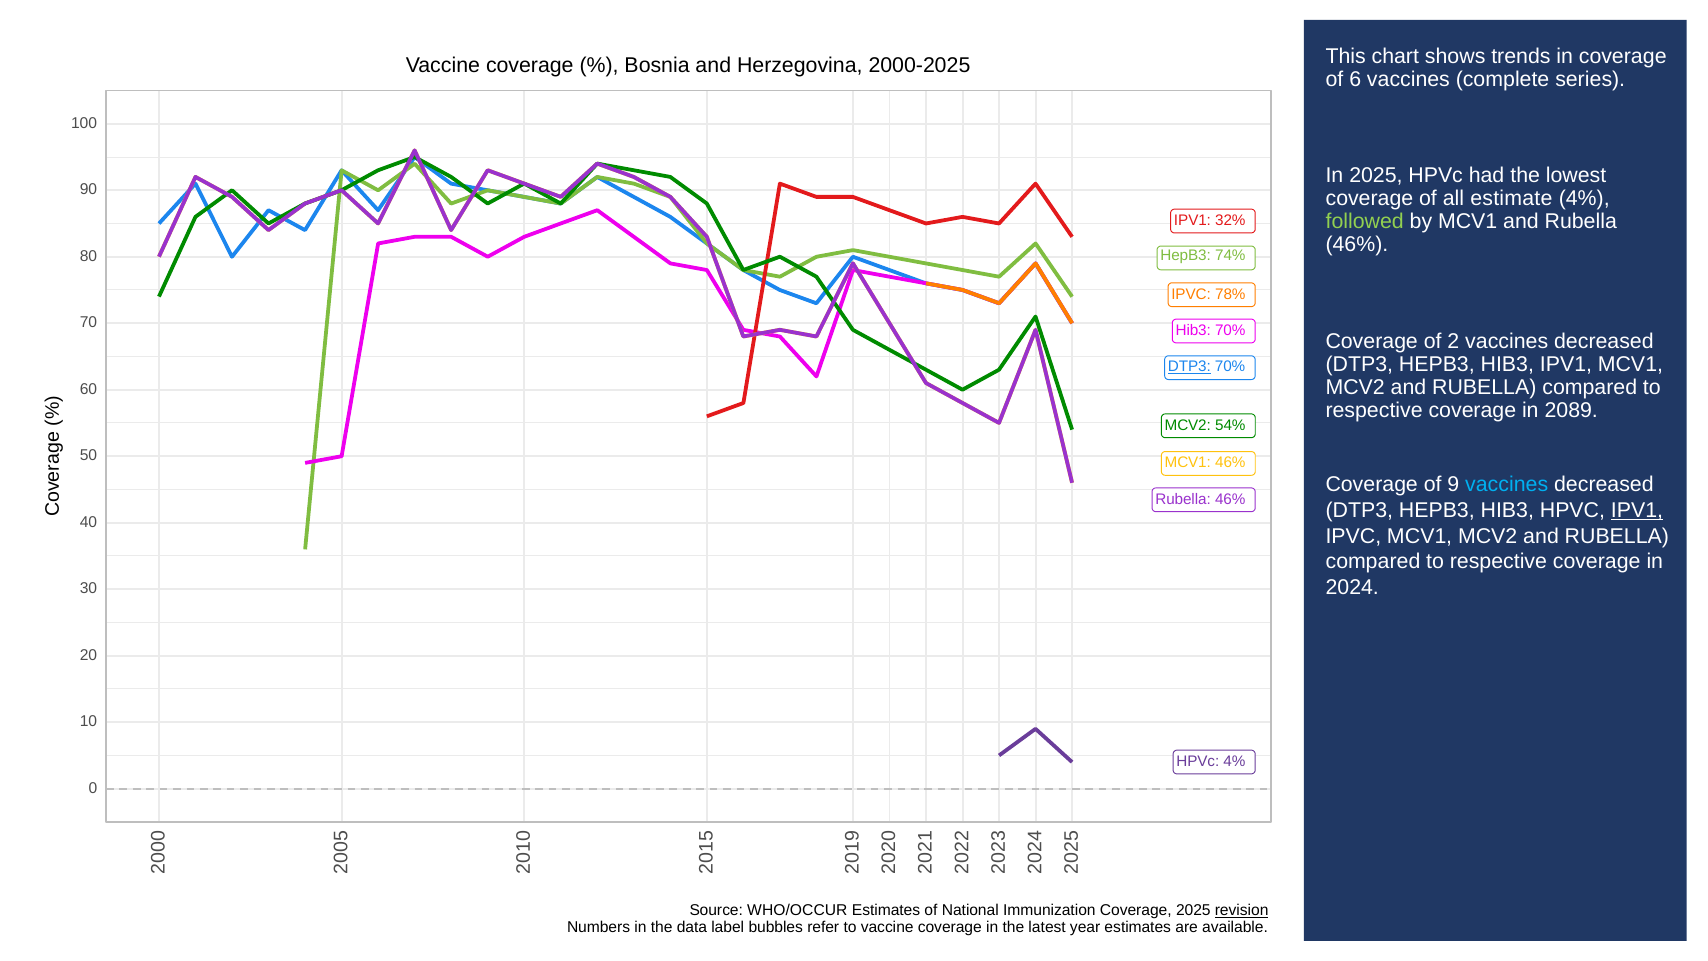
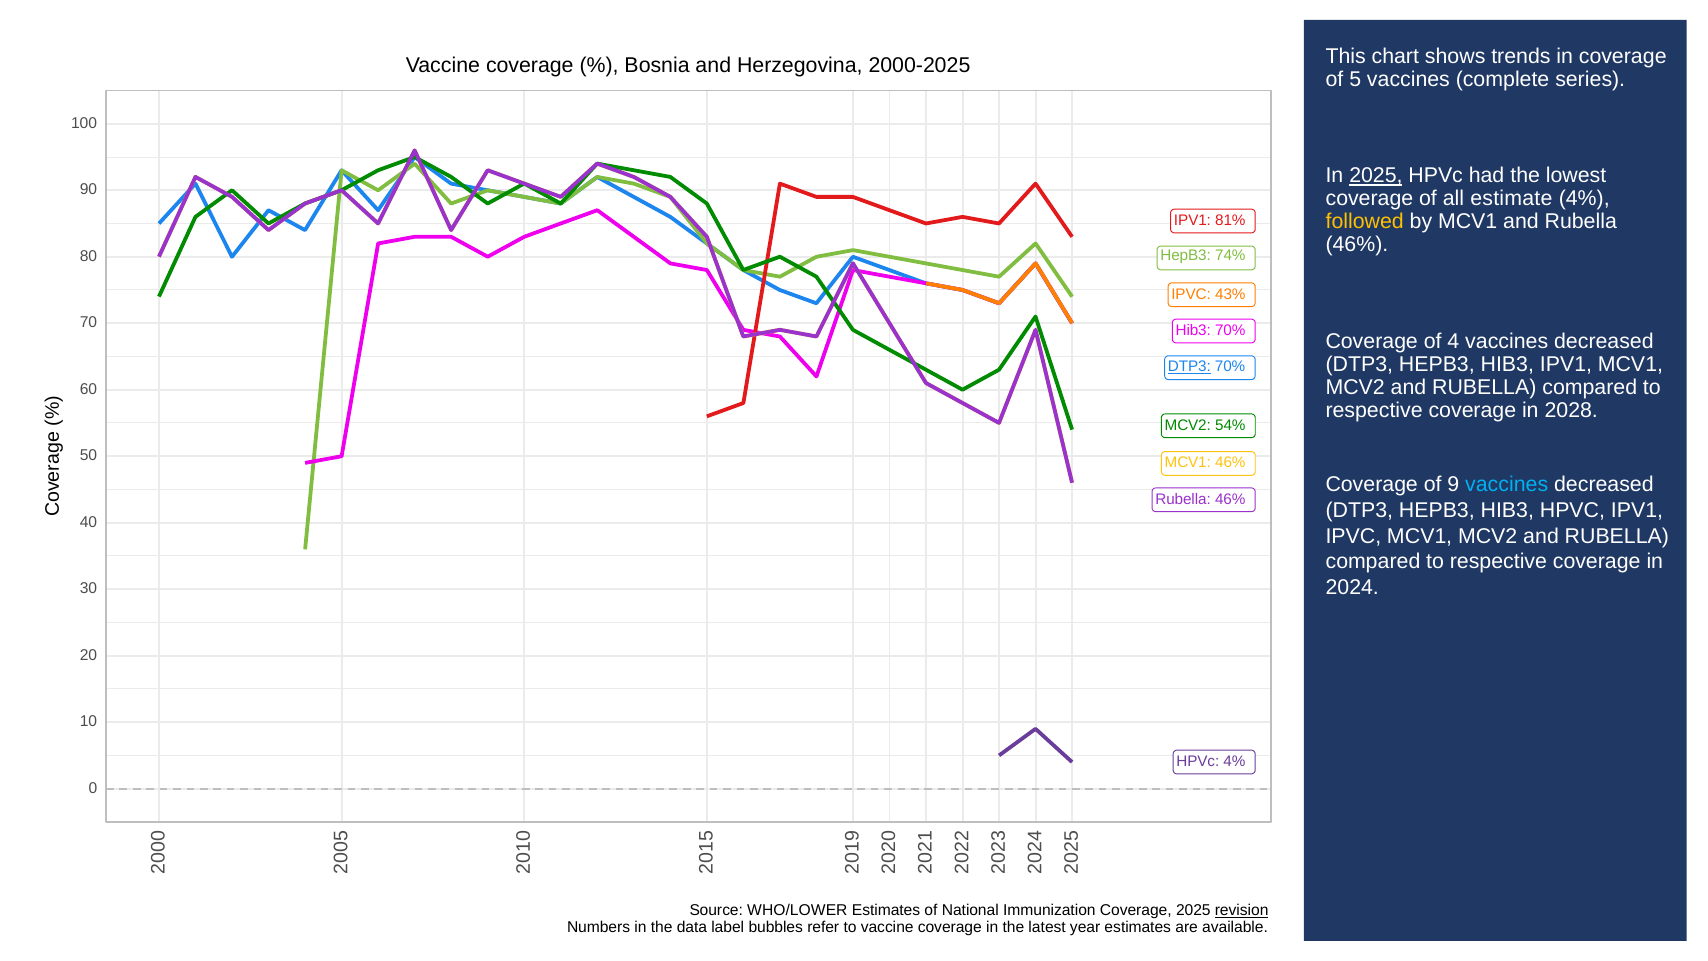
of 6: 6 -> 5
2025 at (1376, 176) underline: none -> present
followed colour: light green -> yellow
32%: 32% -> 81%
78%: 78% -> 43%
of 2: 2 -> 4
2089: 2089 -> 2028
IPV1 at (1637, 510) underline: present -> none
WHO/OCCUR: WHO/OCCUR -> WHO/LOWER
